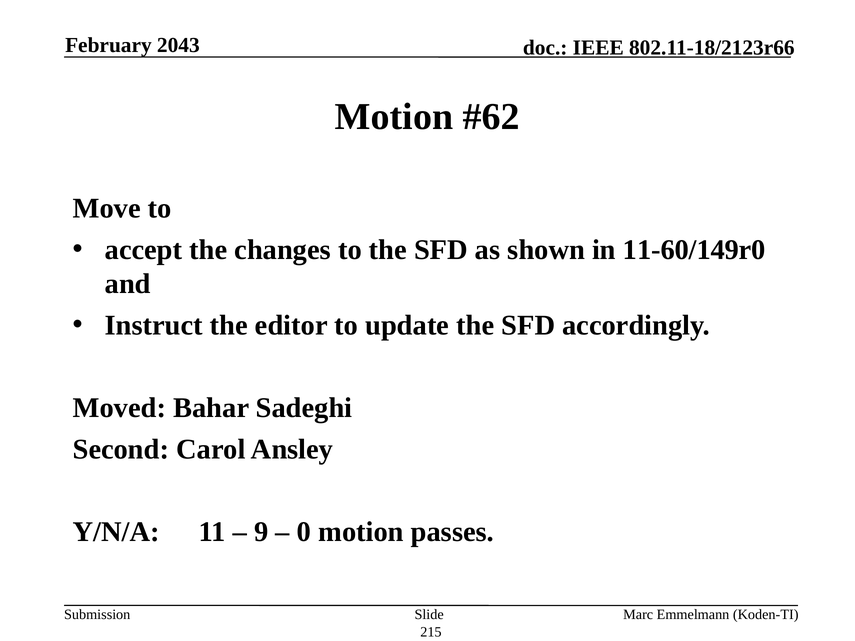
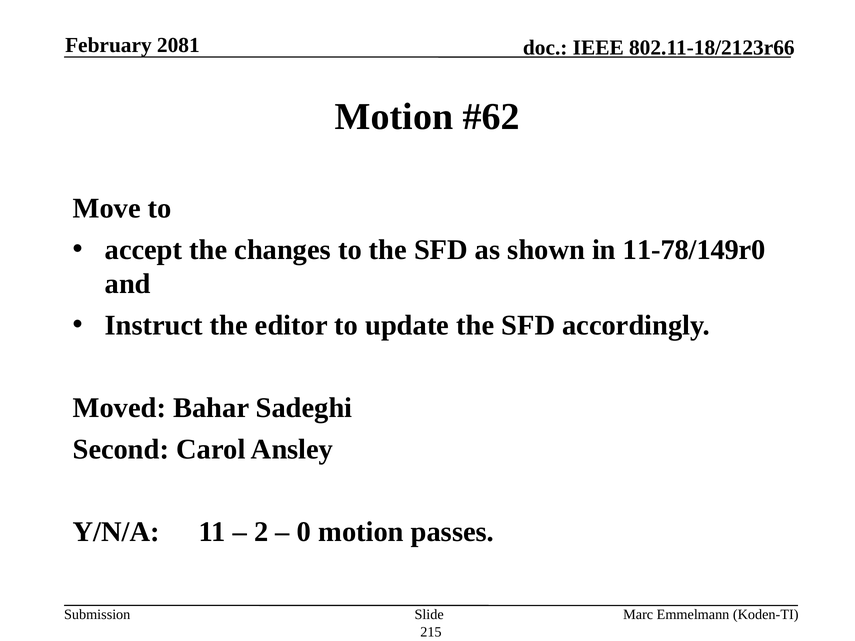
2043: 2043 -> 2081
11-60/149r0: 11-60/149r0 -> 11-78/149r0
9: 9 -> 2
